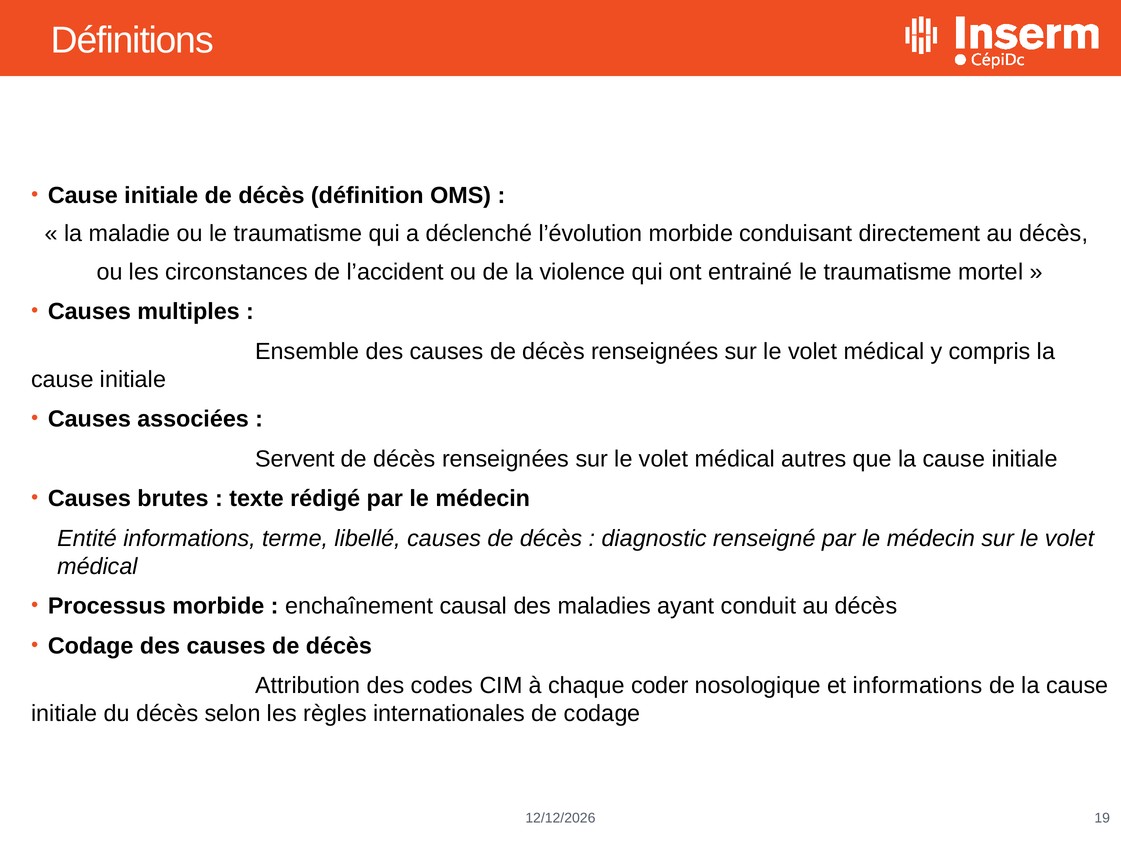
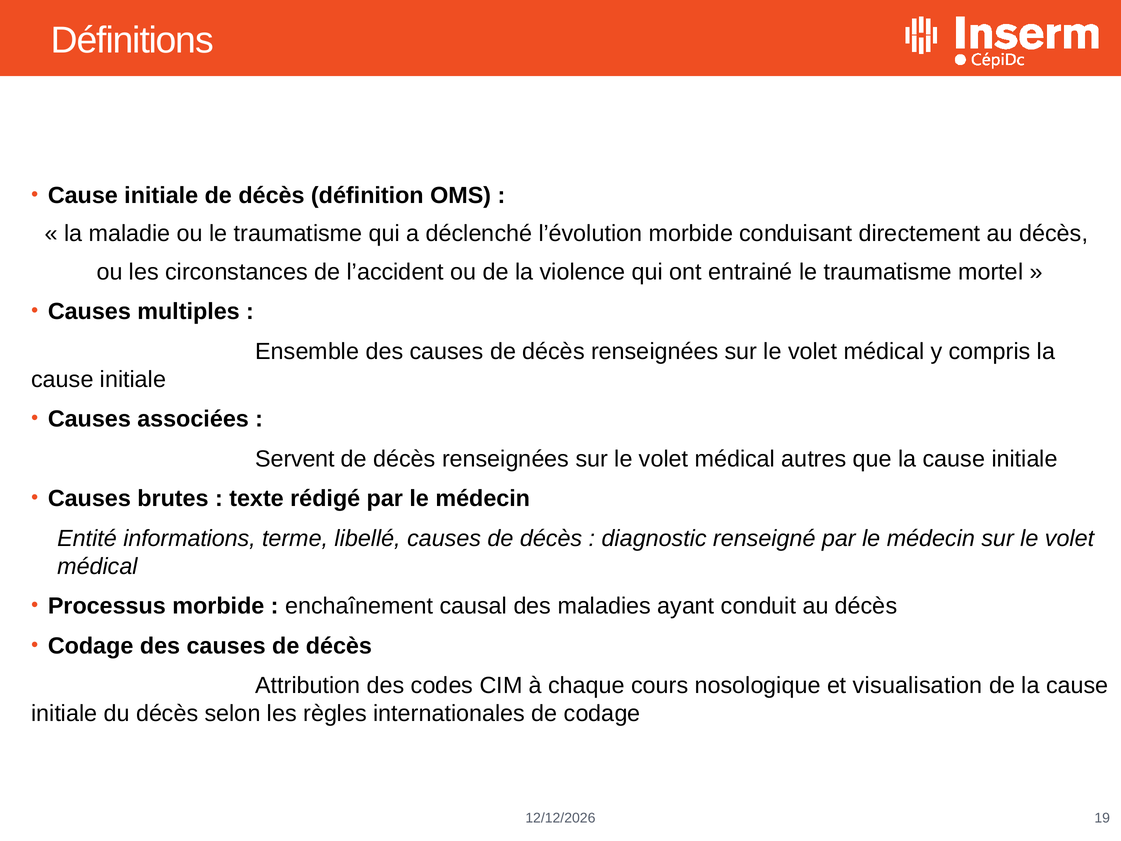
coder: coder -> cours
et informations: informations -> visualisation
